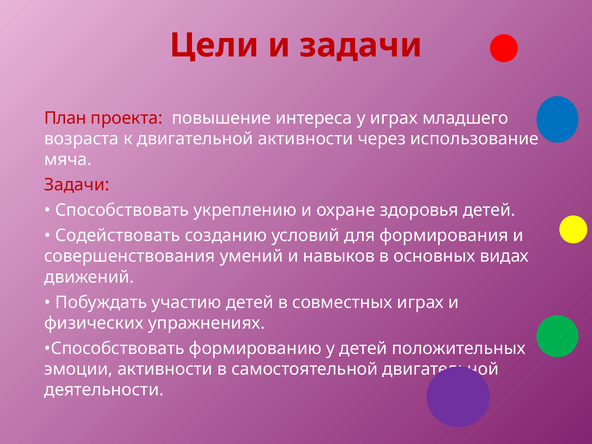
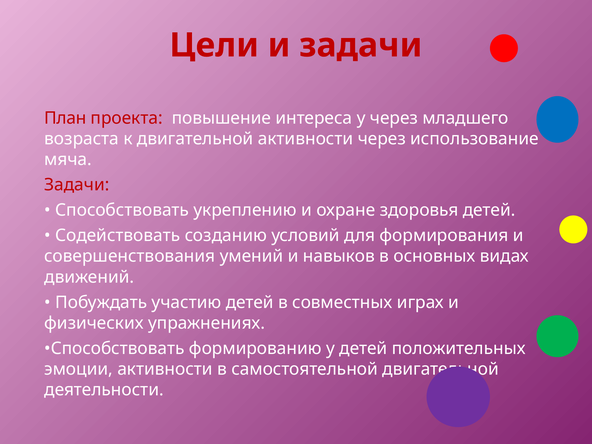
у играх: играх -> через
